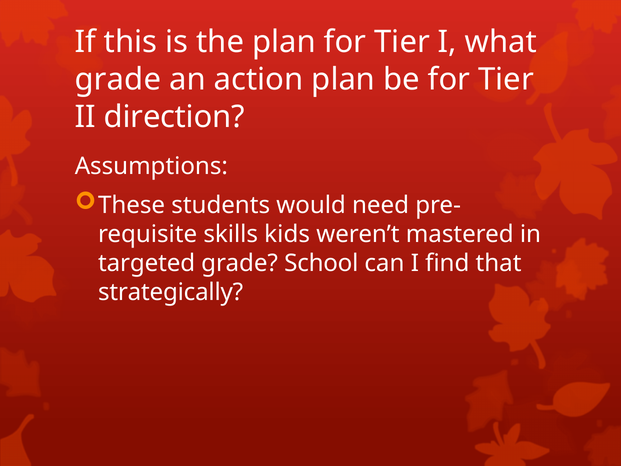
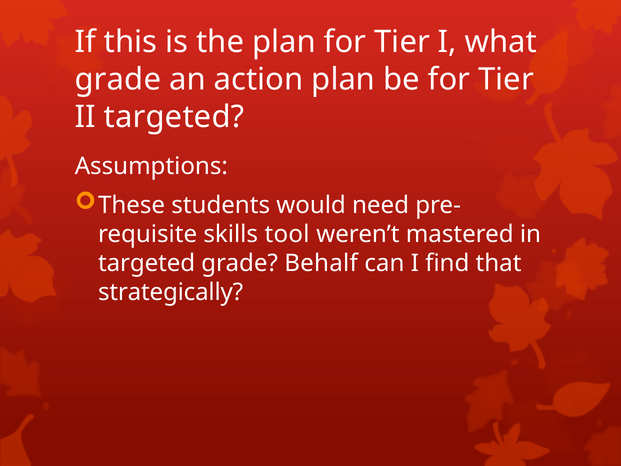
II direction: direction -> targeted
kids: kids -> tool
School: School -> Behalf
